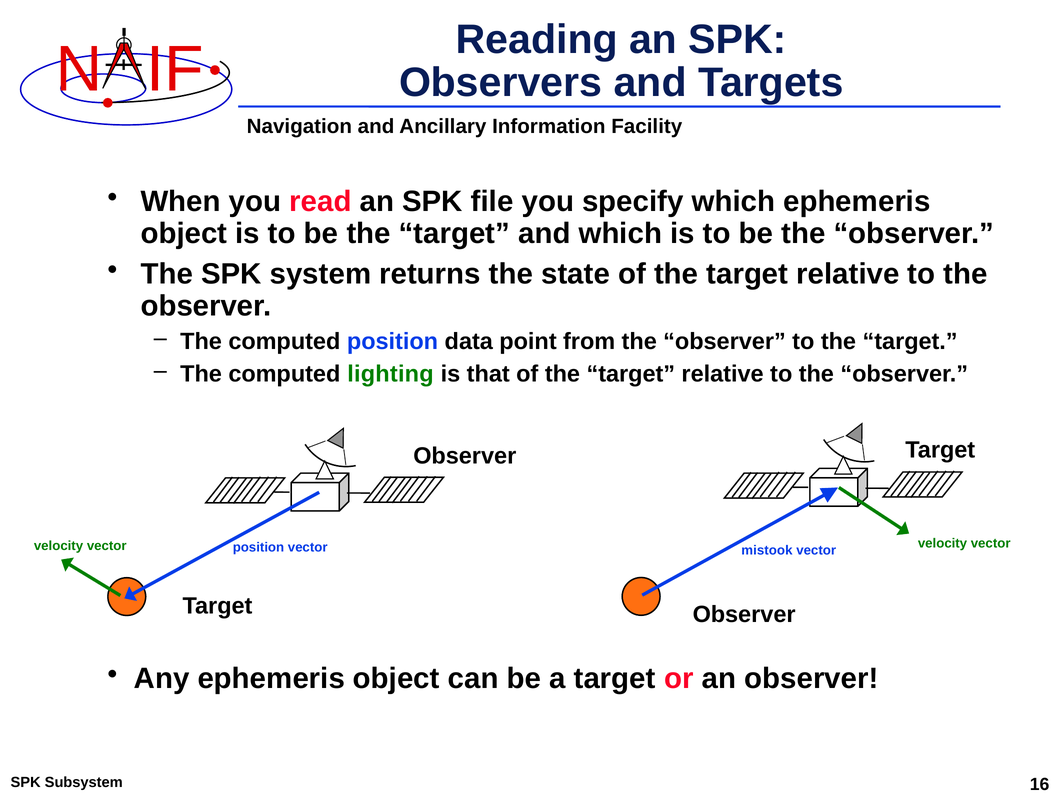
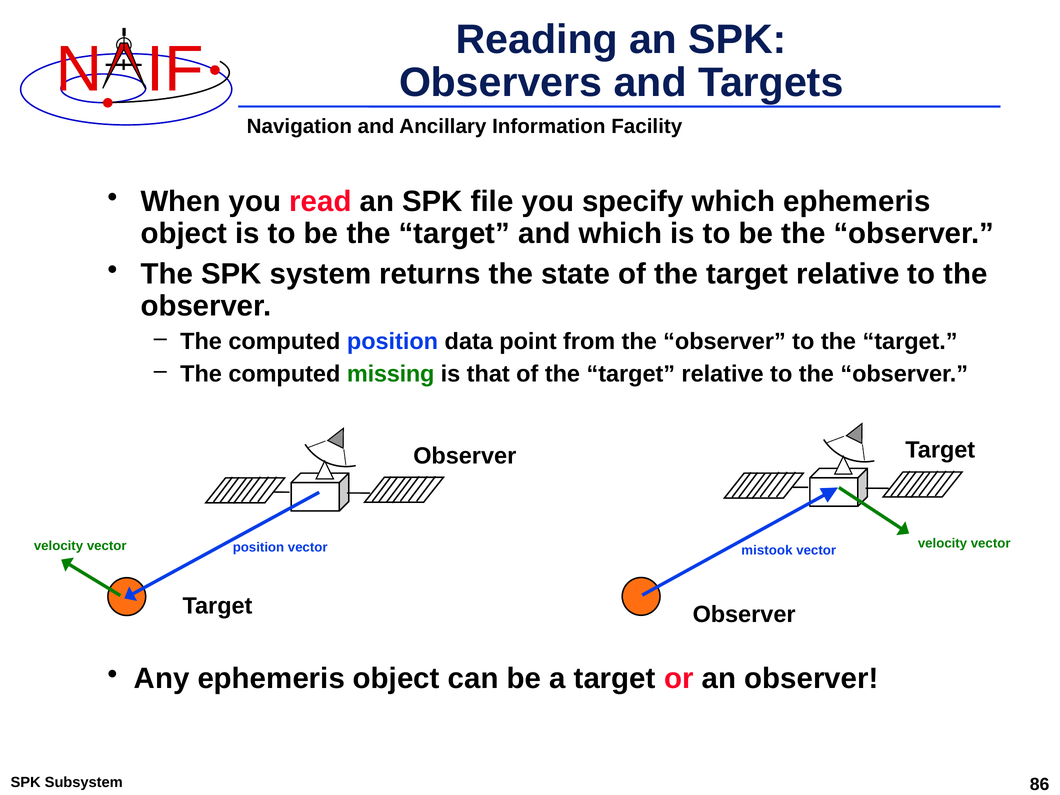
lighting: lighting -> missing
16: 16 -> 86
